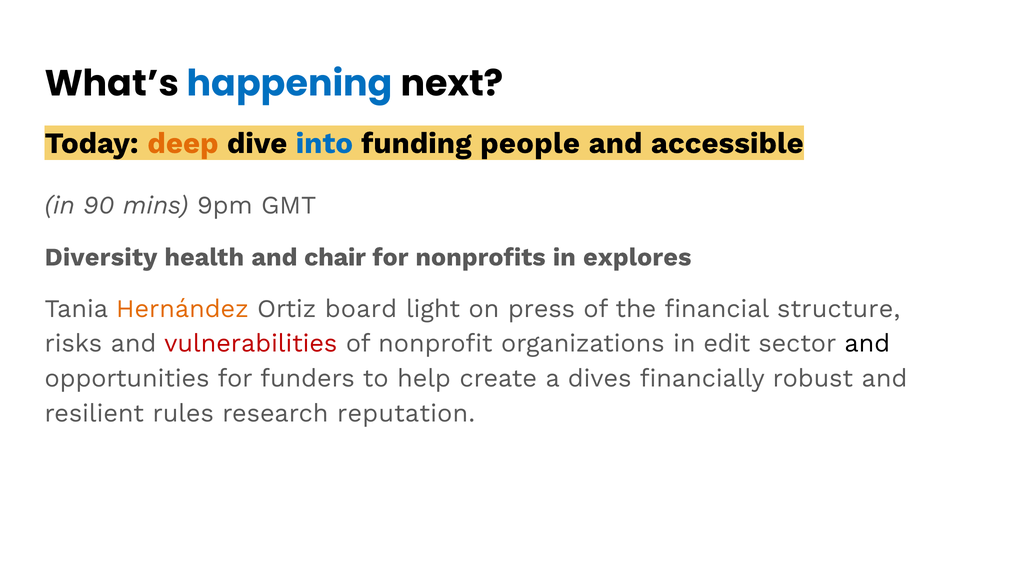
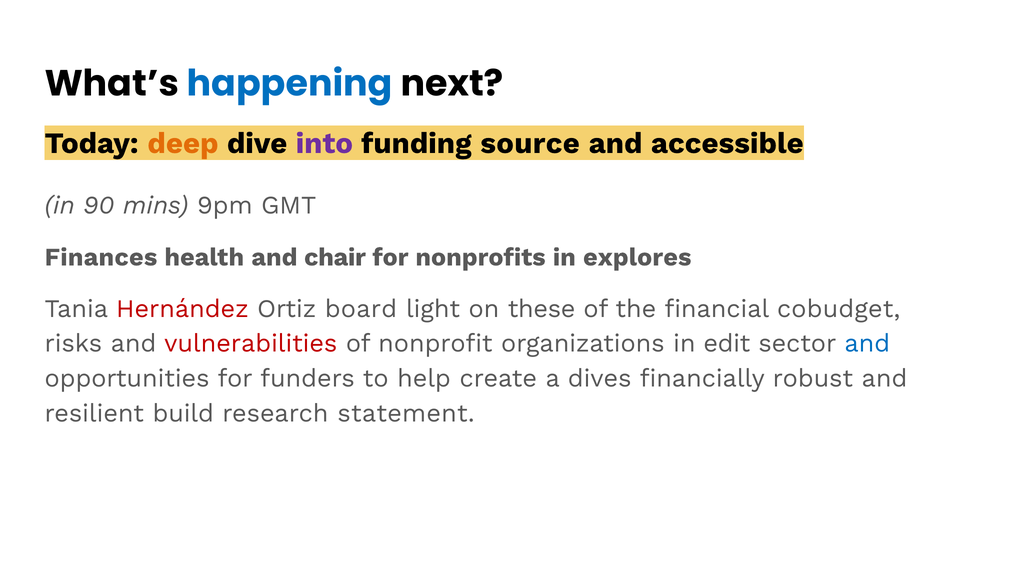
into colour: blue -> purple
people: people -> source
Diversity: Diversity -> Finances
Hernández colour: orange -> red
press: press -> these
structure: structure -> cobudget
and at (867, 344) colour: black -> blue
rules: rules -> build
reputation: reputation -> statement
